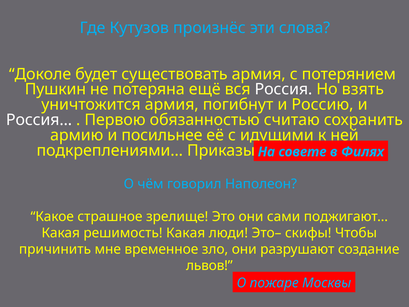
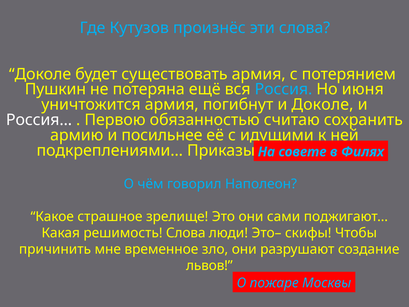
Россия colour: white -> light blue
взять: взять -> июня
и Россию: Россию -> Доколе
решимость Какая: Какая -> Слова
